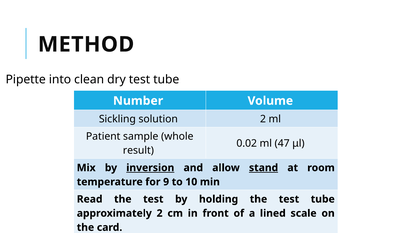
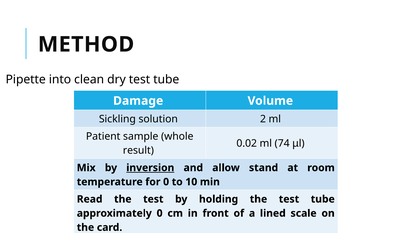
Number: Number -> Damage
47: 47 -> 74
stand underline: present -> none
for 9: 9 -> 0
approximately 2: 2 -> 0
